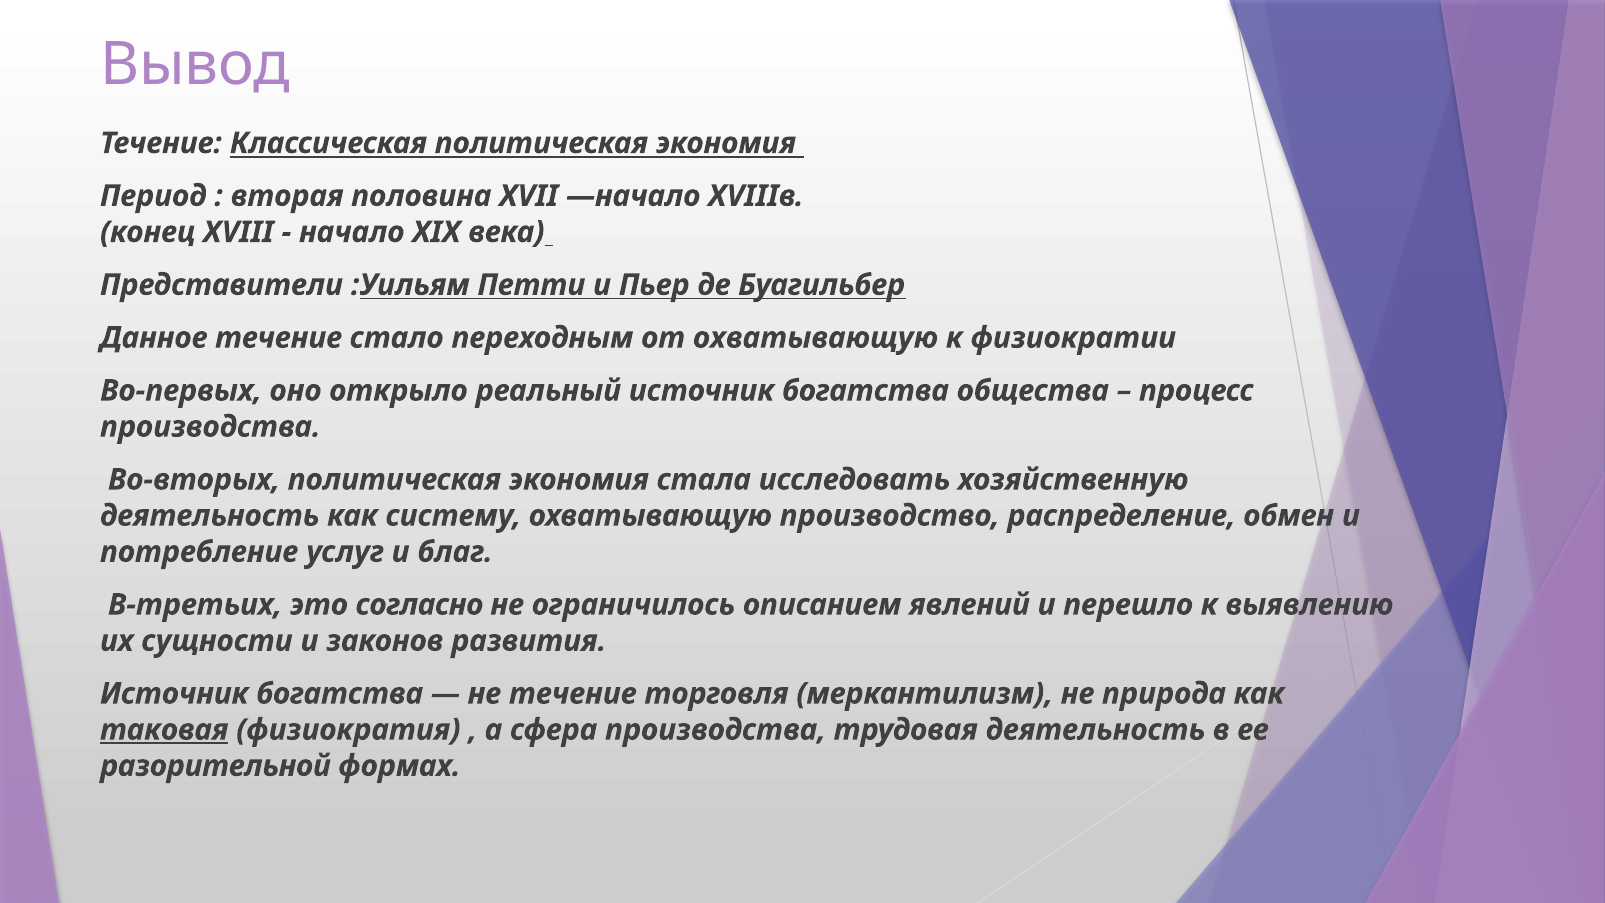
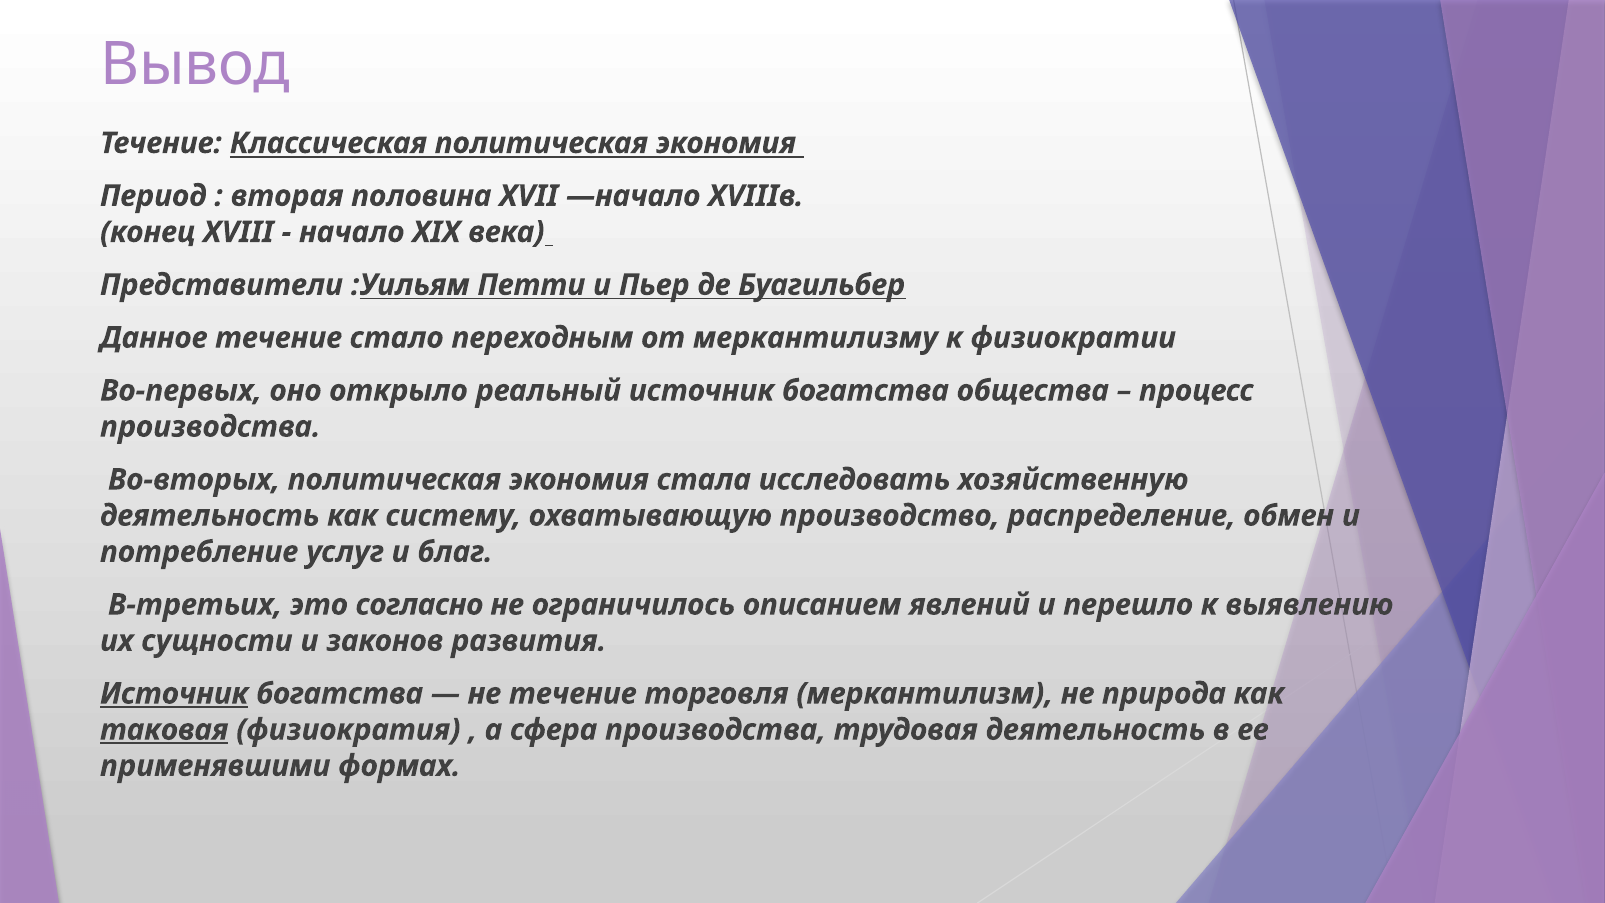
от охватывающую: охватывающую -> меркантилизму
Источник at (174, 694) underline: none -> present
разорительной: разорительной -> применявшими
